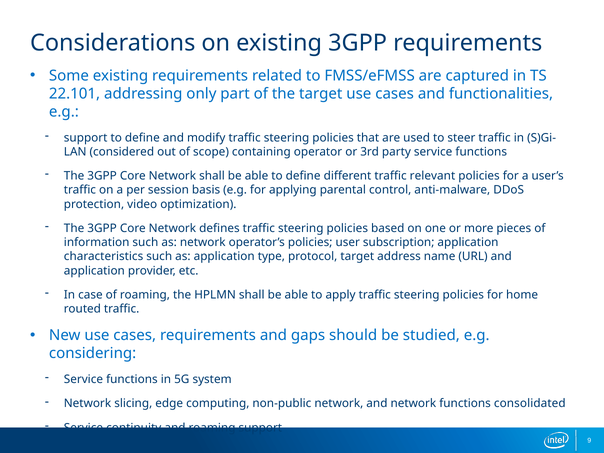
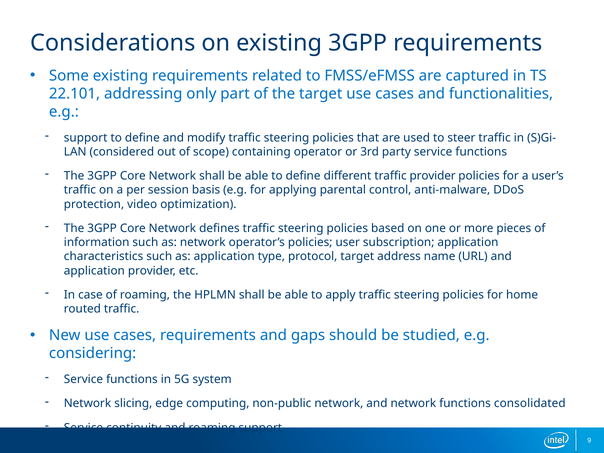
traffic relevant: relevant -> provider
